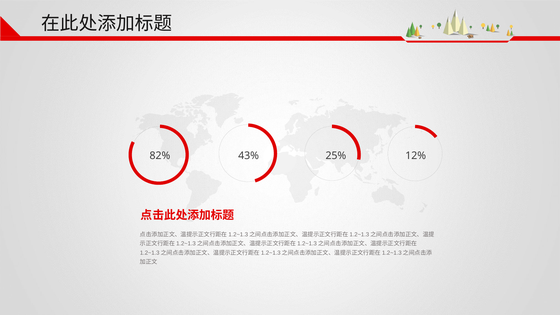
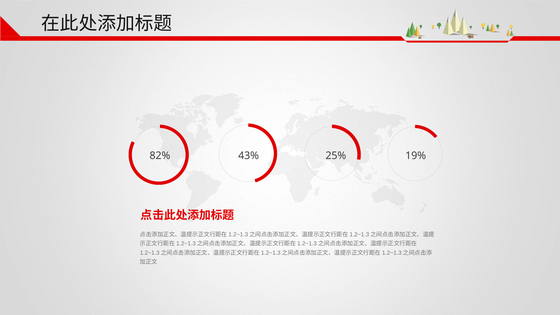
12%: 12% -> 19%
